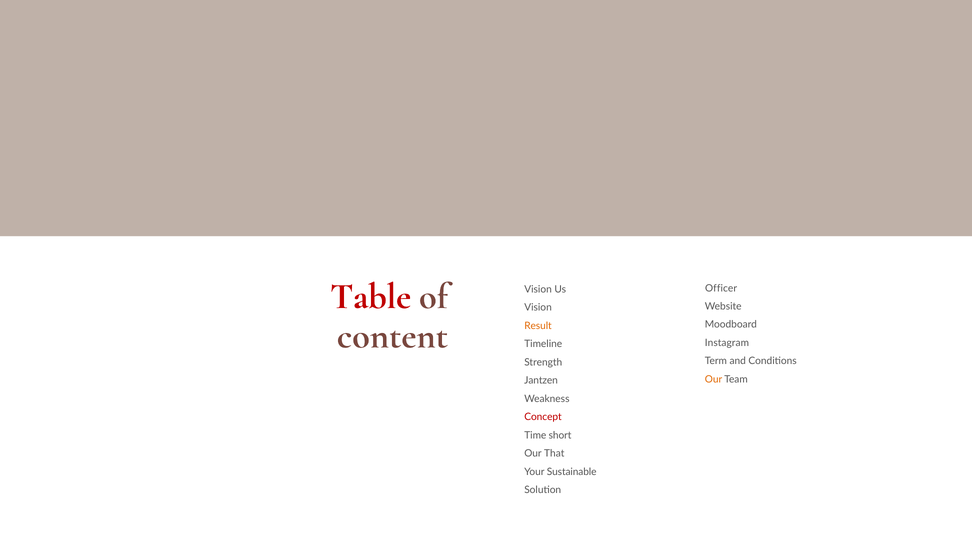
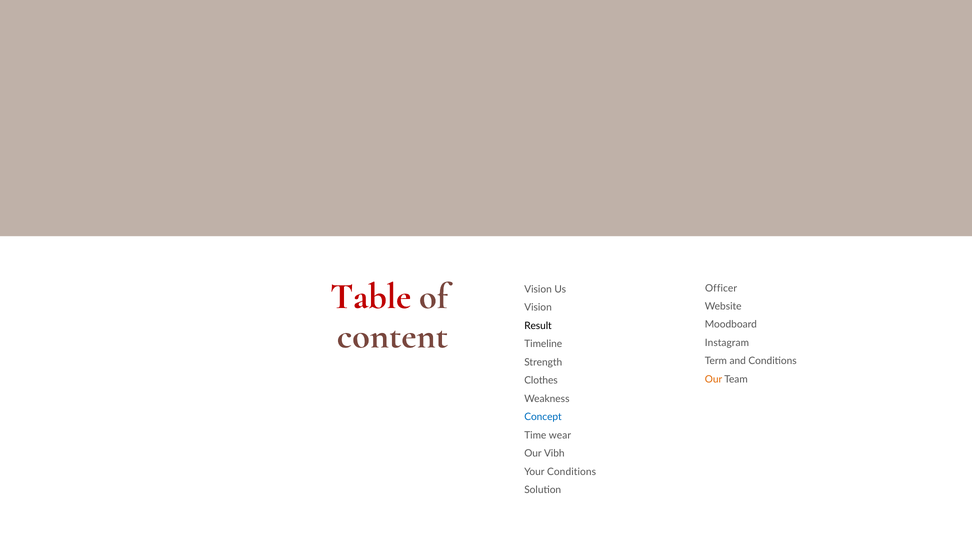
Result colour: orange -> black
Jantzen: Jantzen -> Clothes
Concept colour: red -> blue
short: short -> wear
That: That -> Vibh
Your Sustainable: Sustainable -> Conditions
